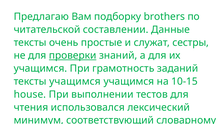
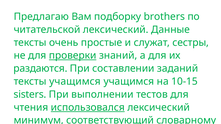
читательской составлении: составлении -> лексический
учащимся at (40, 69): учащимся -> раздаются
грамотность: грамотность -> составлении
house: house -> sisters
использовался underline: none -> present
